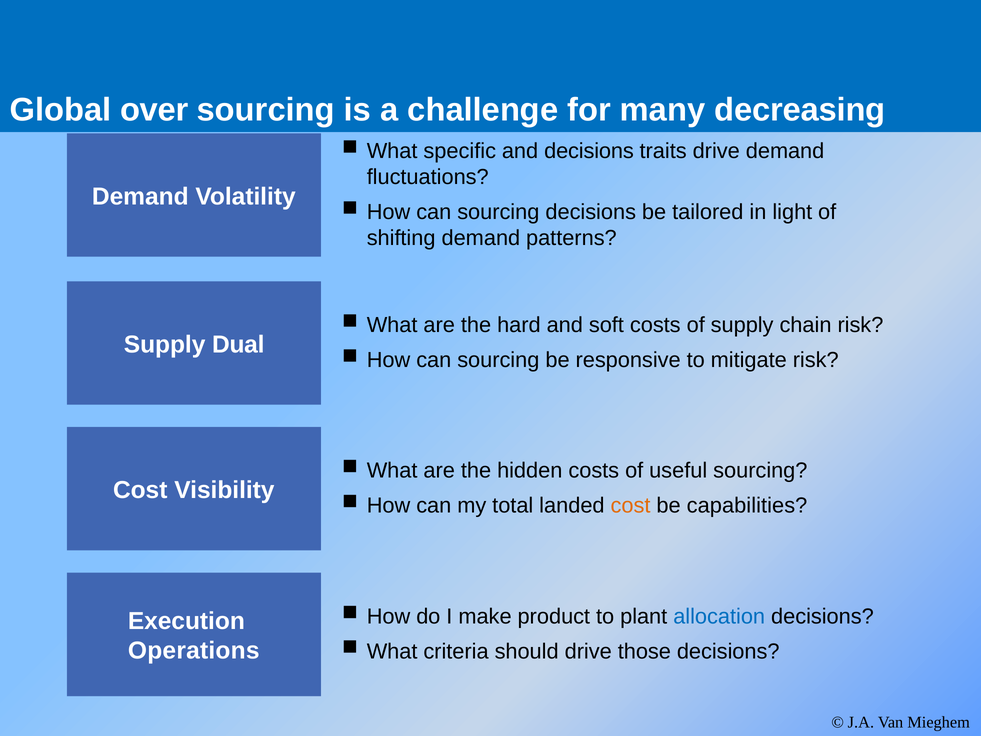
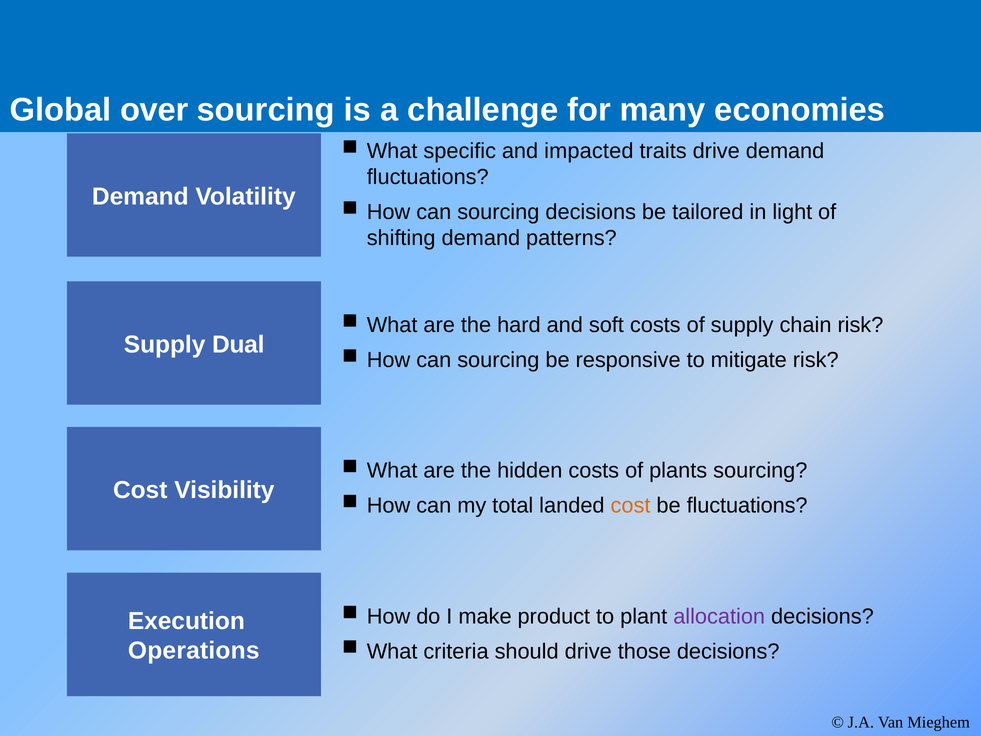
decreasing: decreasing -> economies
and decisions: decisions -> impacted
useful: useful -> plants
be capabilities: capabilities -> fluctuations
allocation colour: blue -> purple
